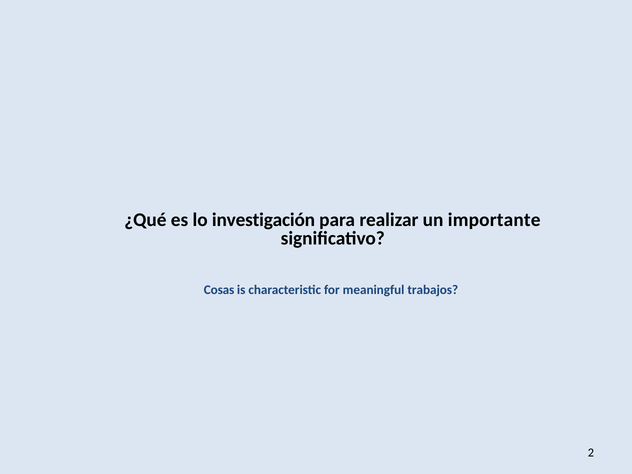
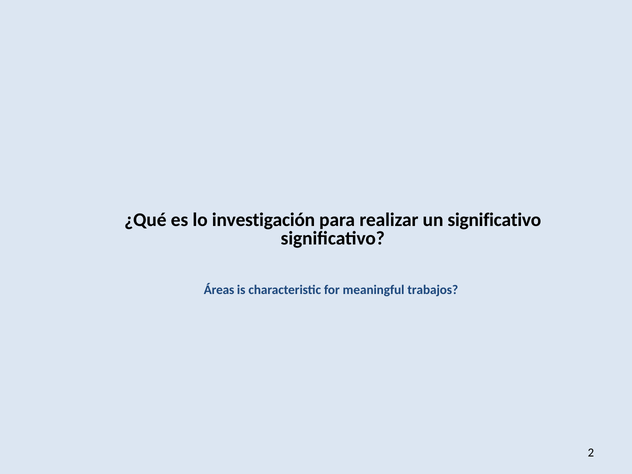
un importante: importante -> significativo
Cosas: Cosas -> Áreas
